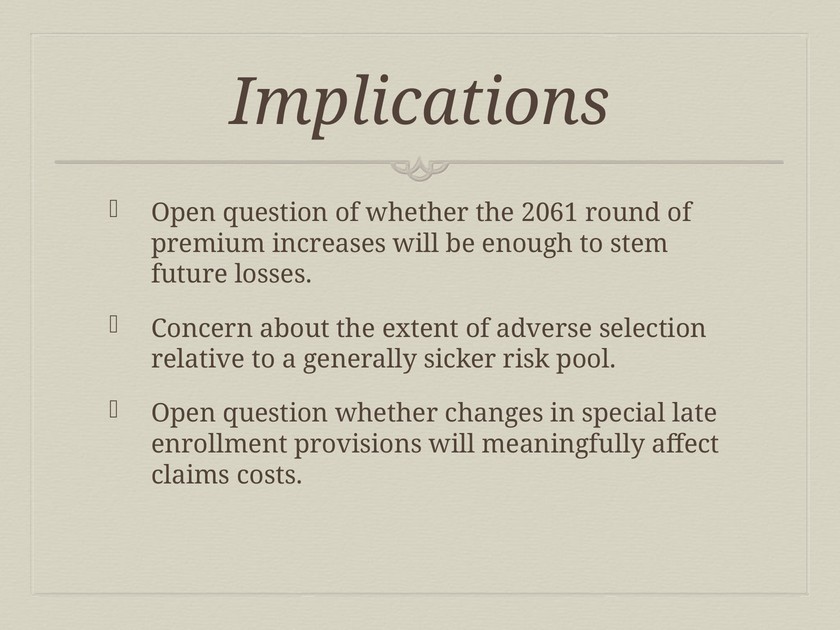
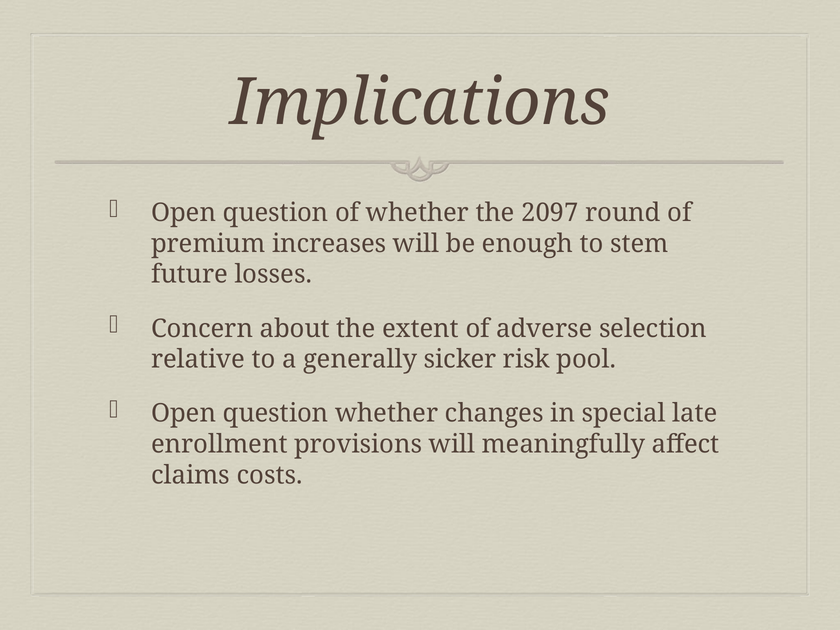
2061: 2061 -> 2097
